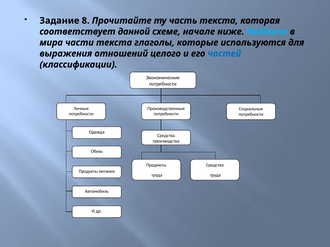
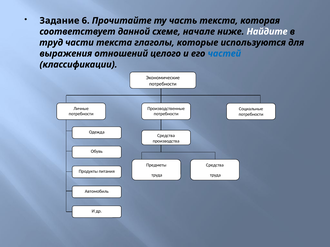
8: 8 -> 6
Найдите colour: light blue -> white
мира: мира -> труд
